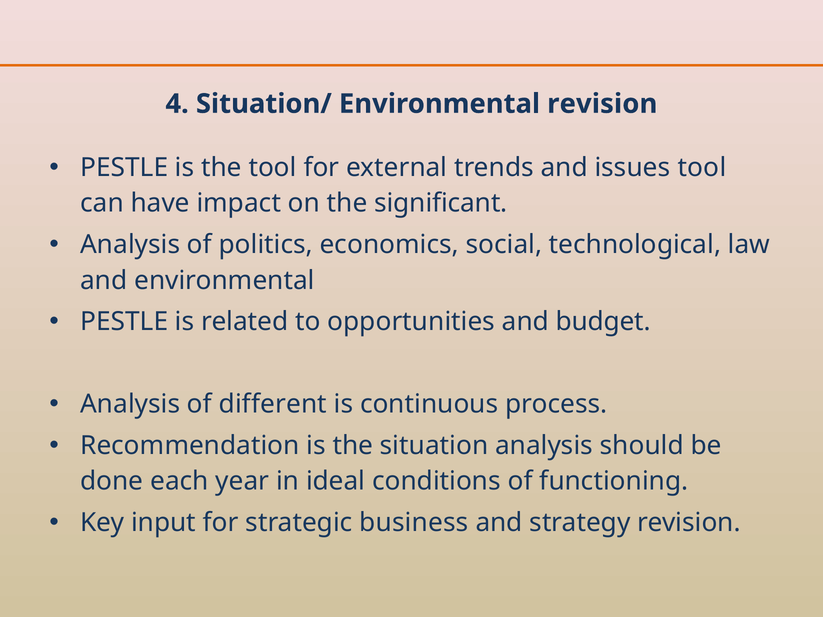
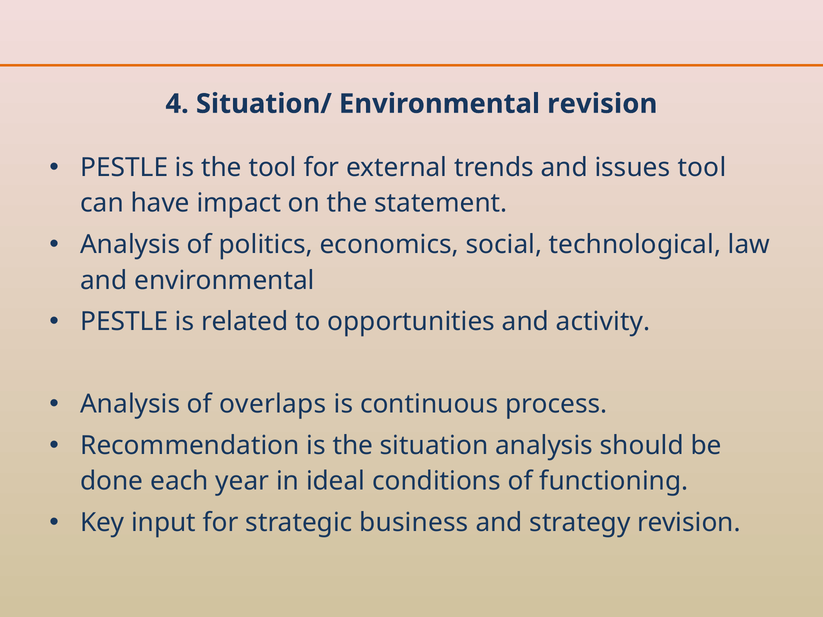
significant: significant -> statement
budget: budget -> activity
different: different -> overlaps
